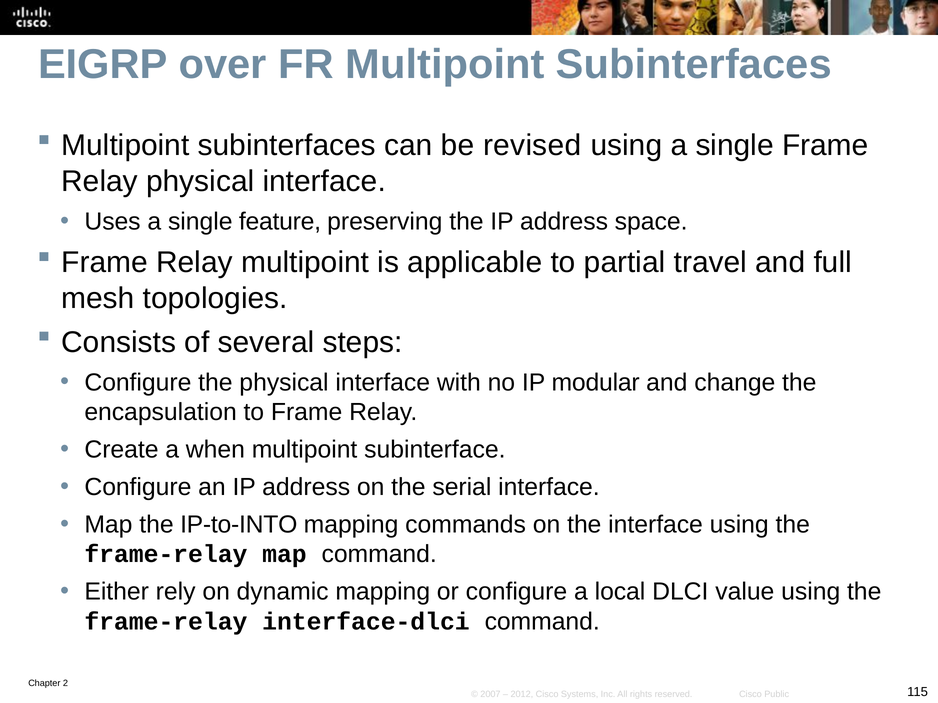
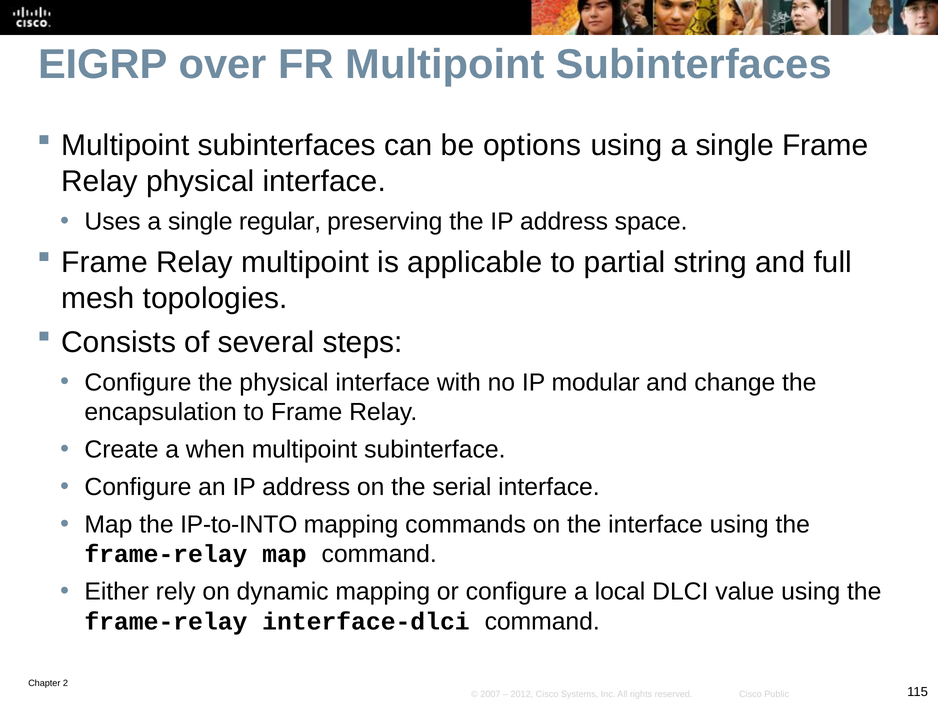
revised: revised -> options
feature: feature -> regular
travel: travel -> string
